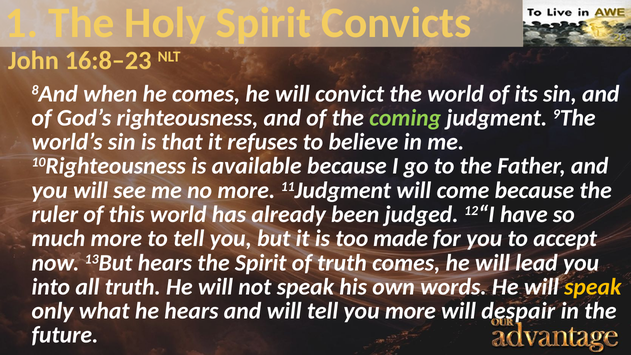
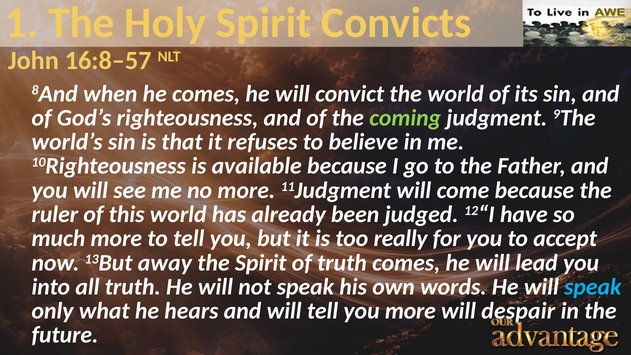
16:8–23: 16:8–23 -> 16:8–57
made: made -> really
13But hears: hears -> away
speak at (593, 287) colour: yellow -> light blue
